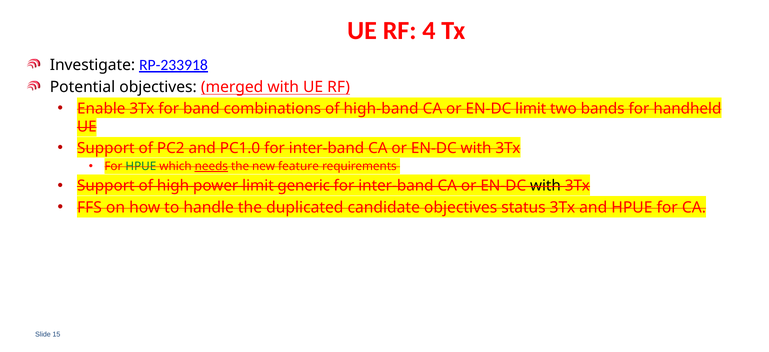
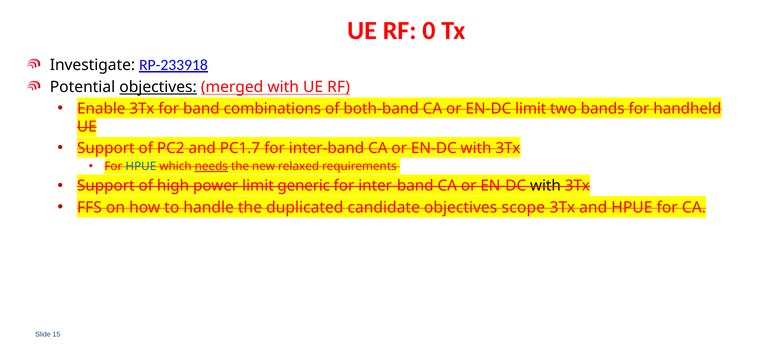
4: 4 -> 0
objectives at (158, 87) underline: none -> present
high-band: high-band -> both-band
PC1.0: PC1.0 -> PC1.7
HPUE at (141, 166) colour: green -> blue
feature: feature -> relaxed
status: status -> scope
